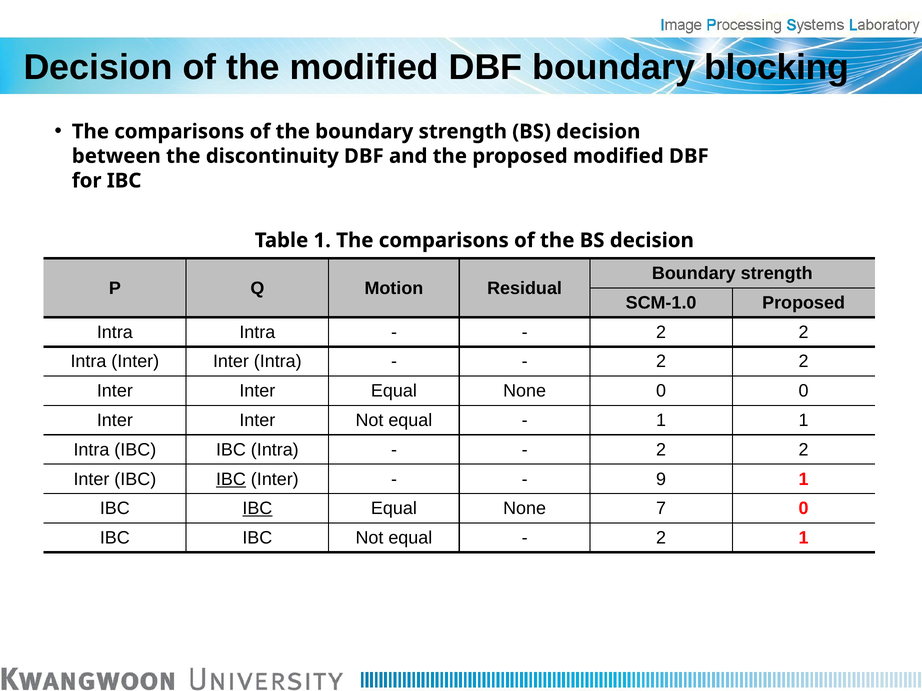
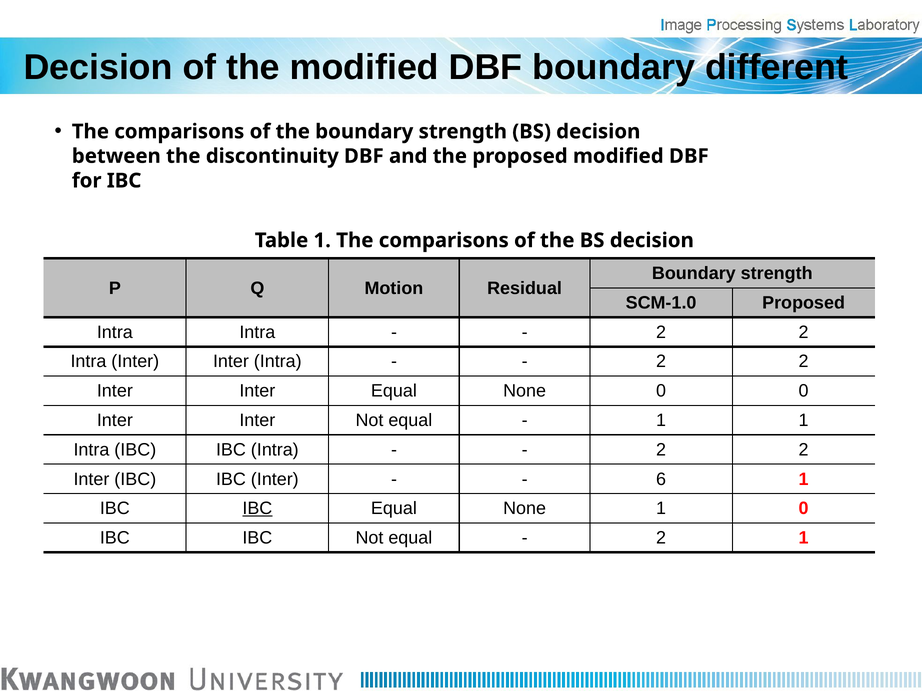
blocking: blocking -> different
IBC at (231, 479) underline: present -> none
9: 9 -> 6
None 7: 7 -> 1
